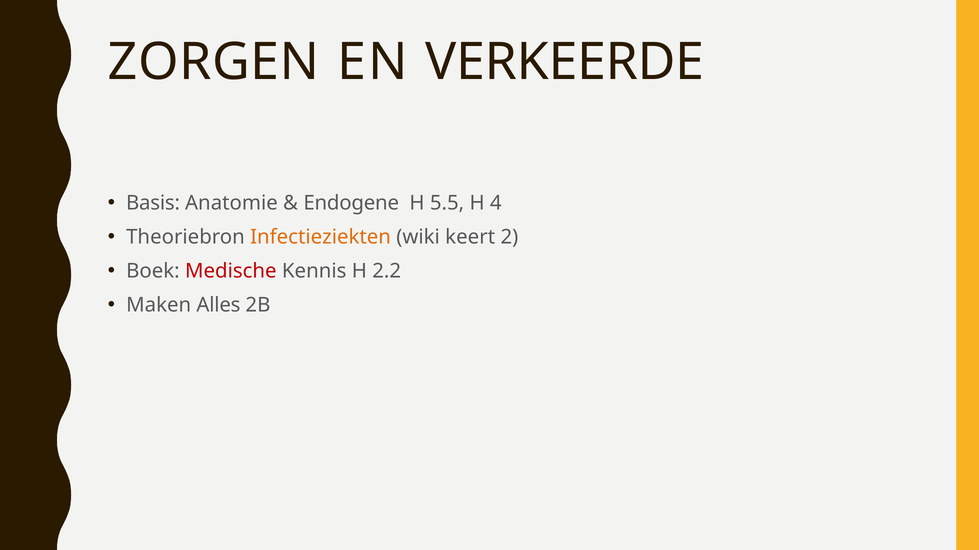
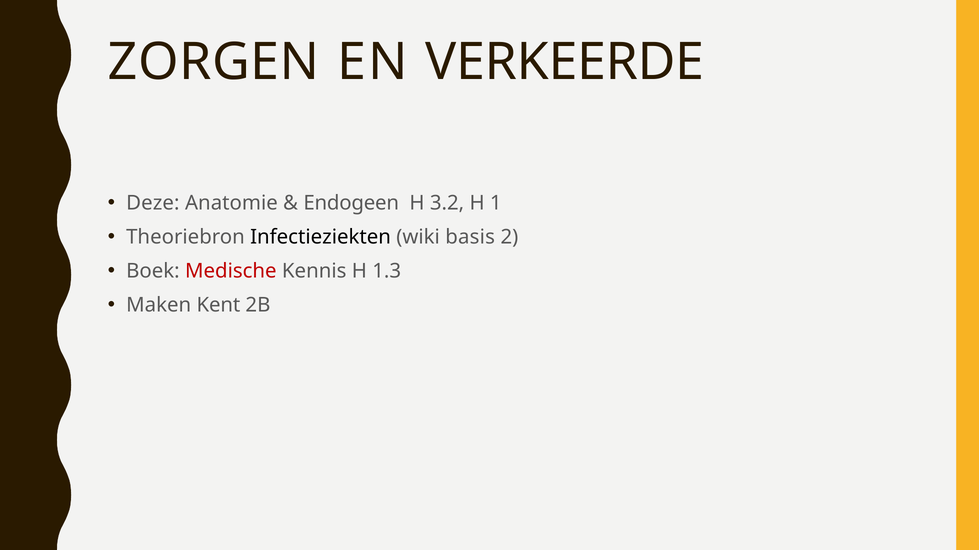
Basis: Basis -> Deze
Endogene: Endogene -> Endogeen
5.5: 5.5 -> 3.2
4: 4 -> 1
Infectieziekten colour: orange -> black
keert: keert -> basis
2.2: 2.2 -> 1.3
Alles: Alles -> Kent
